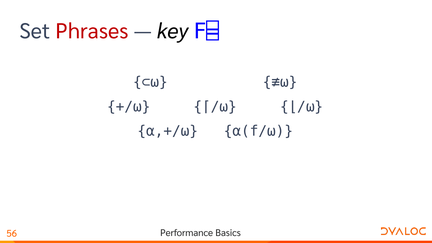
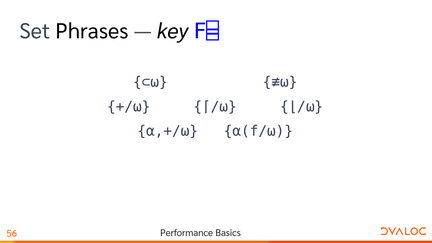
Phrases colour: red -> black
